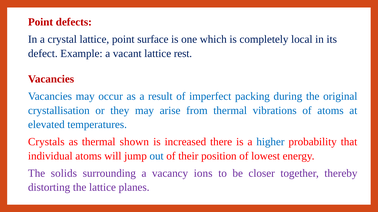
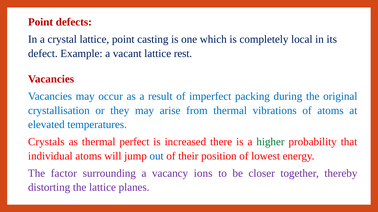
surface: surface -> casting
shown: shown -> perfect
higher colour: blue -> green
solids: solids -> factor
